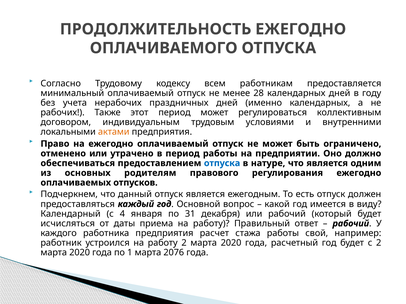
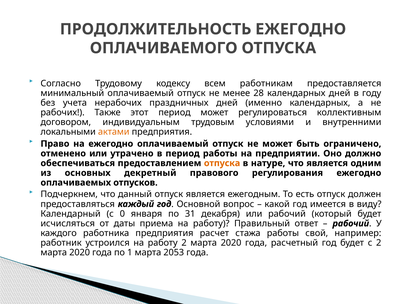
отпуска at (222, 163) colour: blue -> orange
родителям: родителям -> декретный
4: 4 -> 0
2076: 2076 -> 2053
